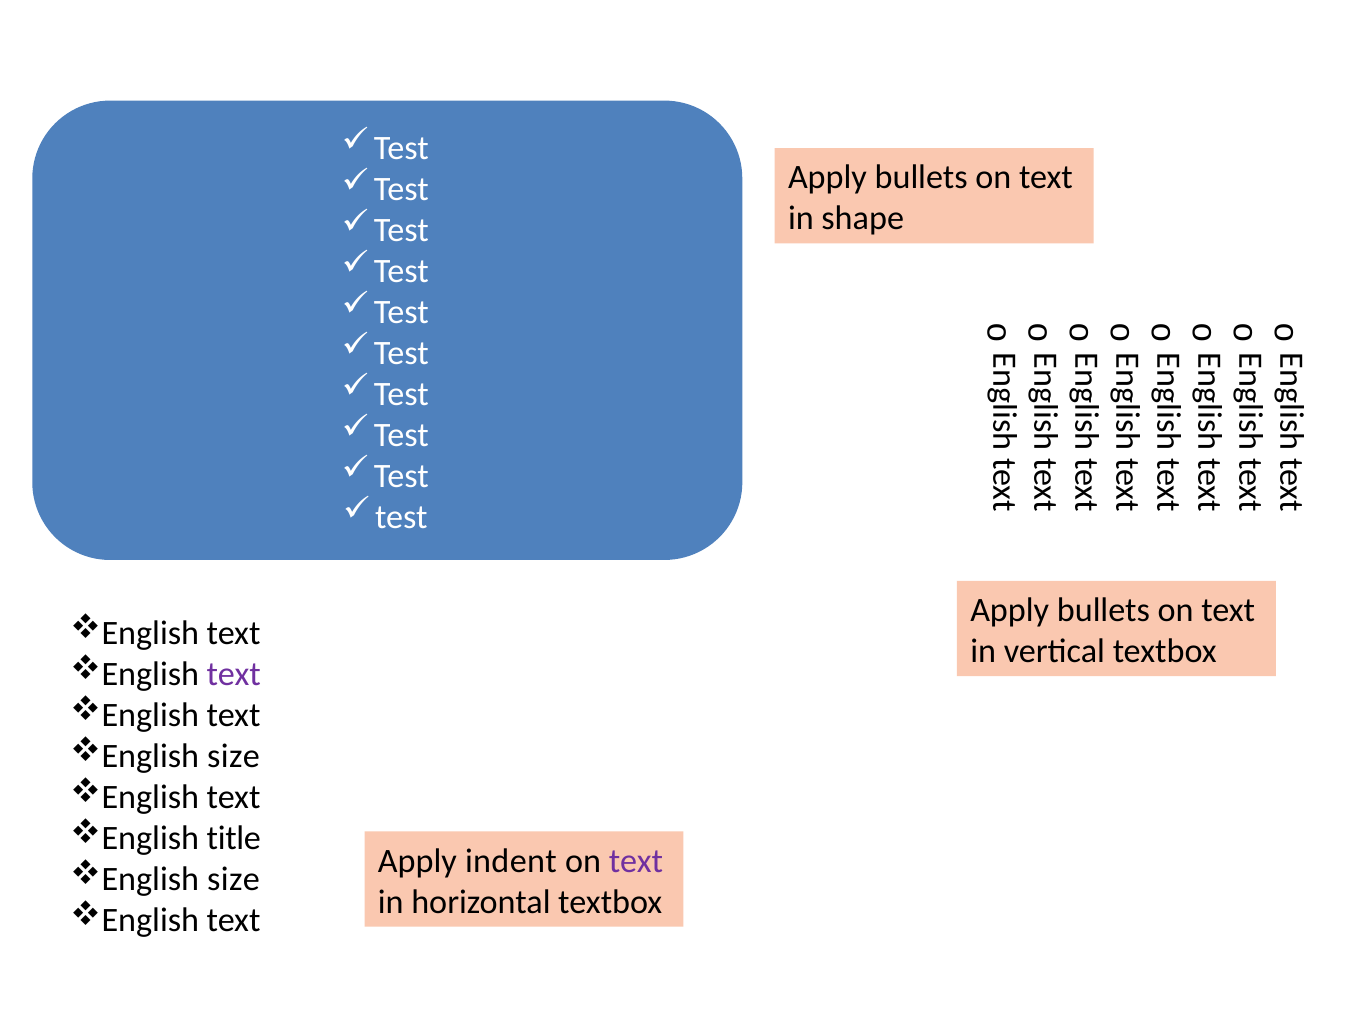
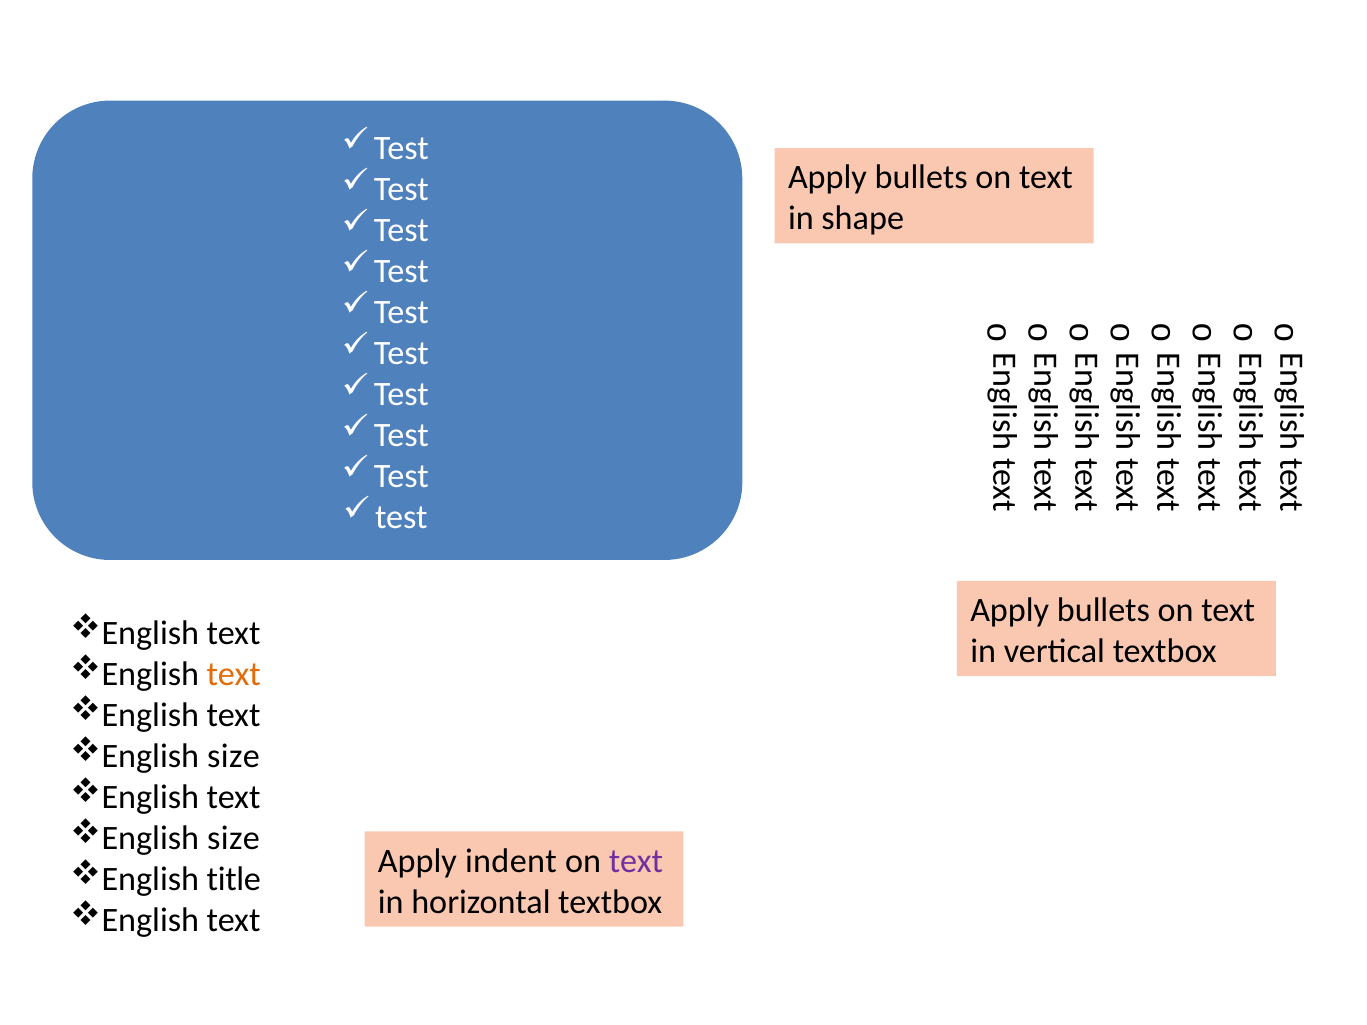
text at (234, 674) colour: purple -> orange
title at (234, 838): title -> size
size at (233, 879): size -> title
